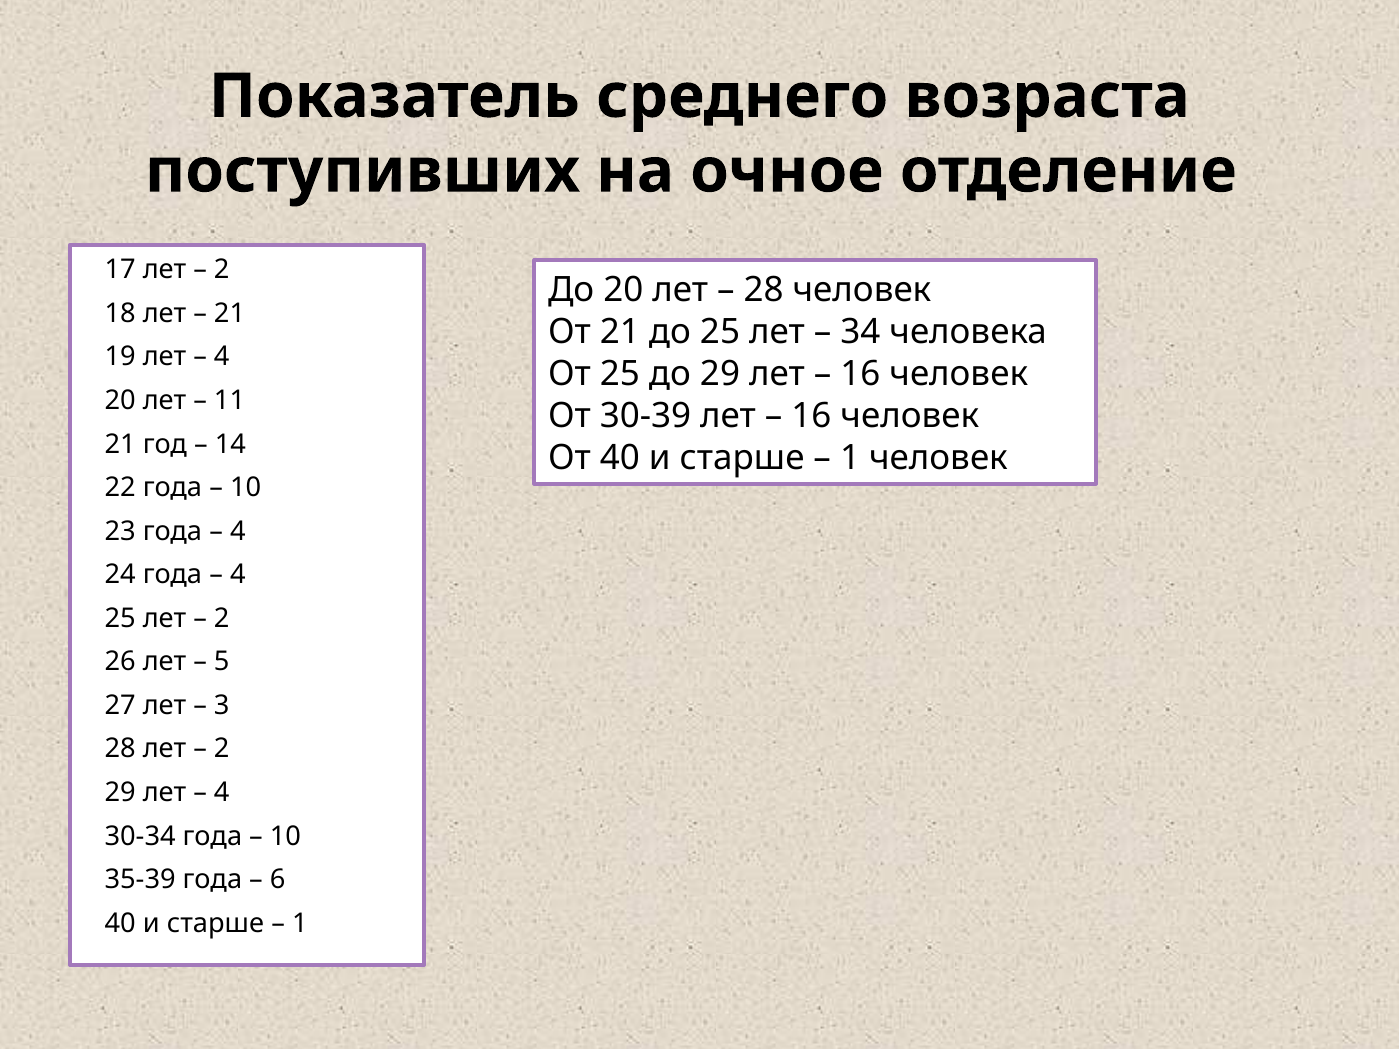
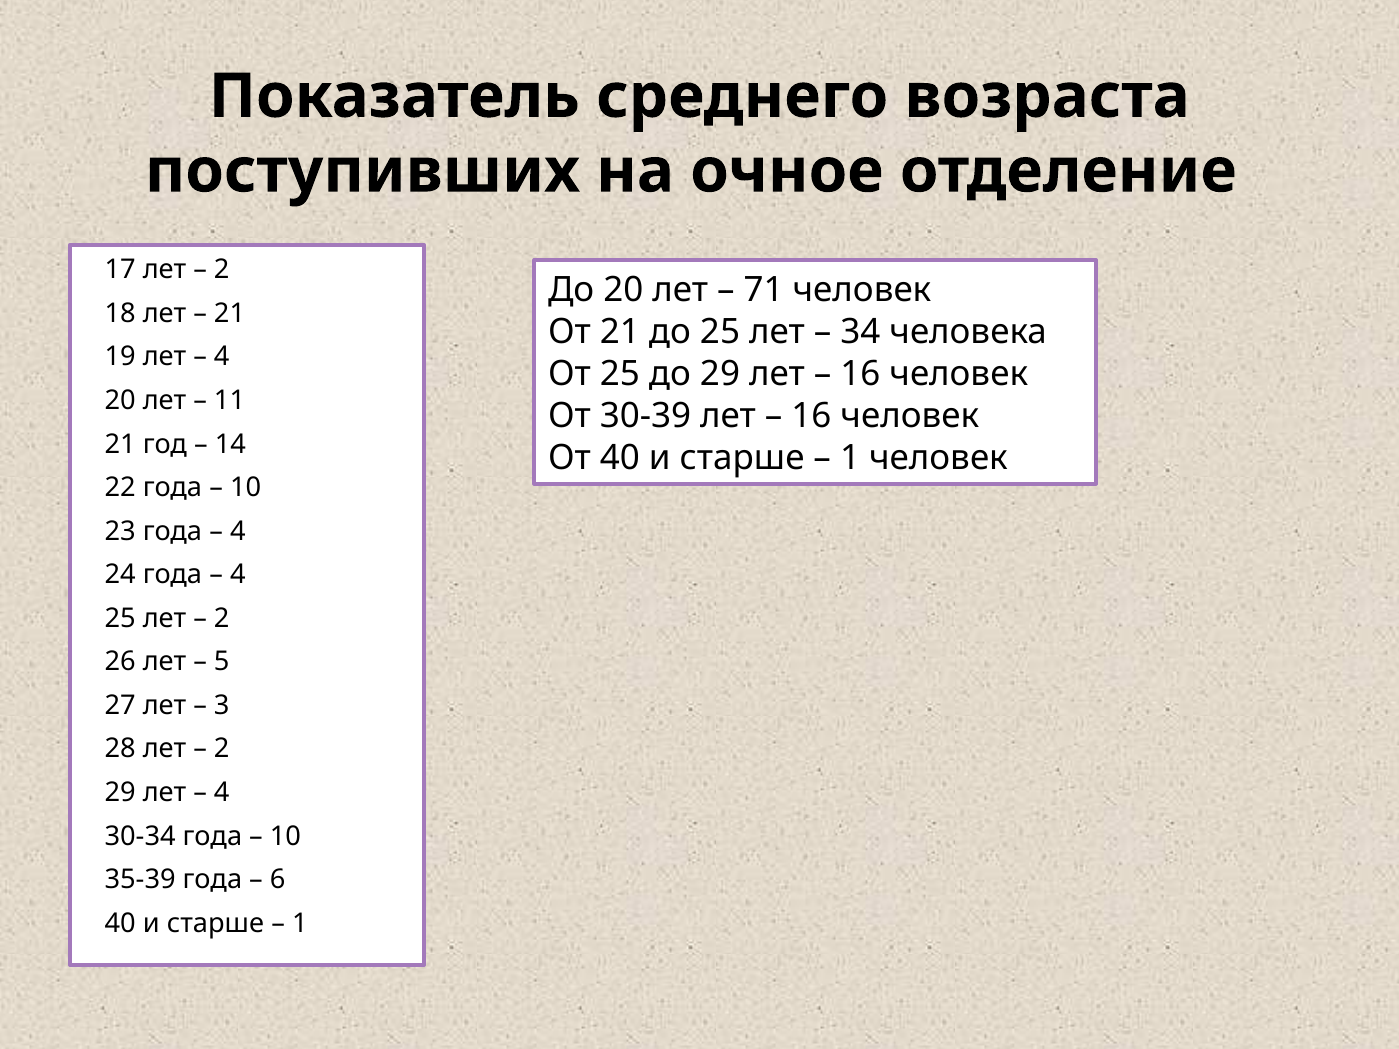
28 at (764, 290): 28 -> 71
